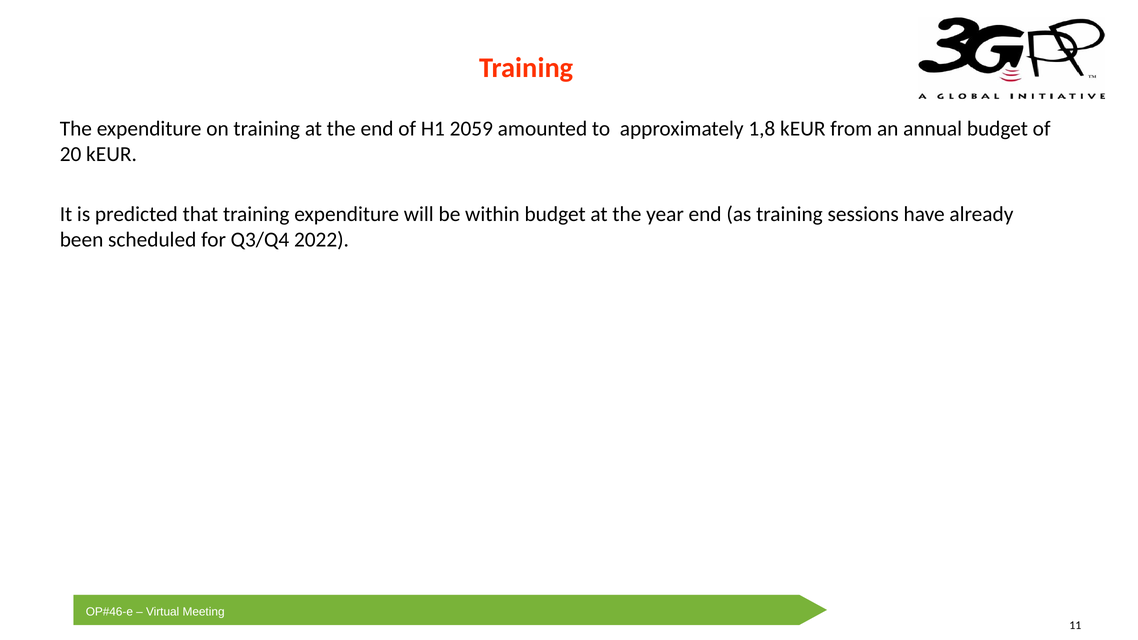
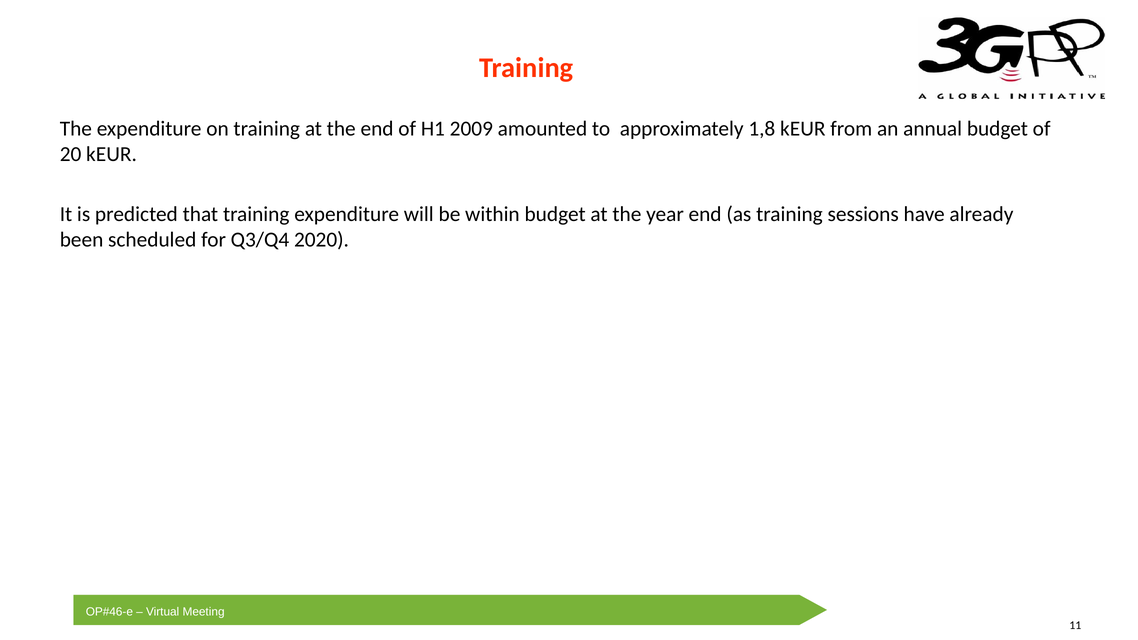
2059: 2059 -> 2009
2022: 2022 -> 2020
